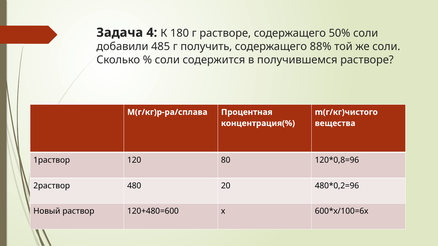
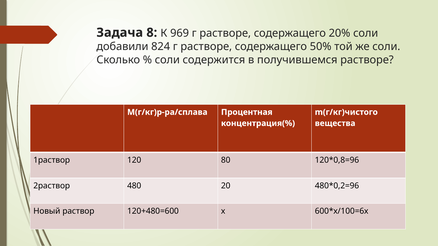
4: 4 -> 8
180: 180 -> 969
50%: 50% -> 20%
485: 485 -> 824
получить at (206, 47): получить -> растворе
88%: 88% -> 50%
